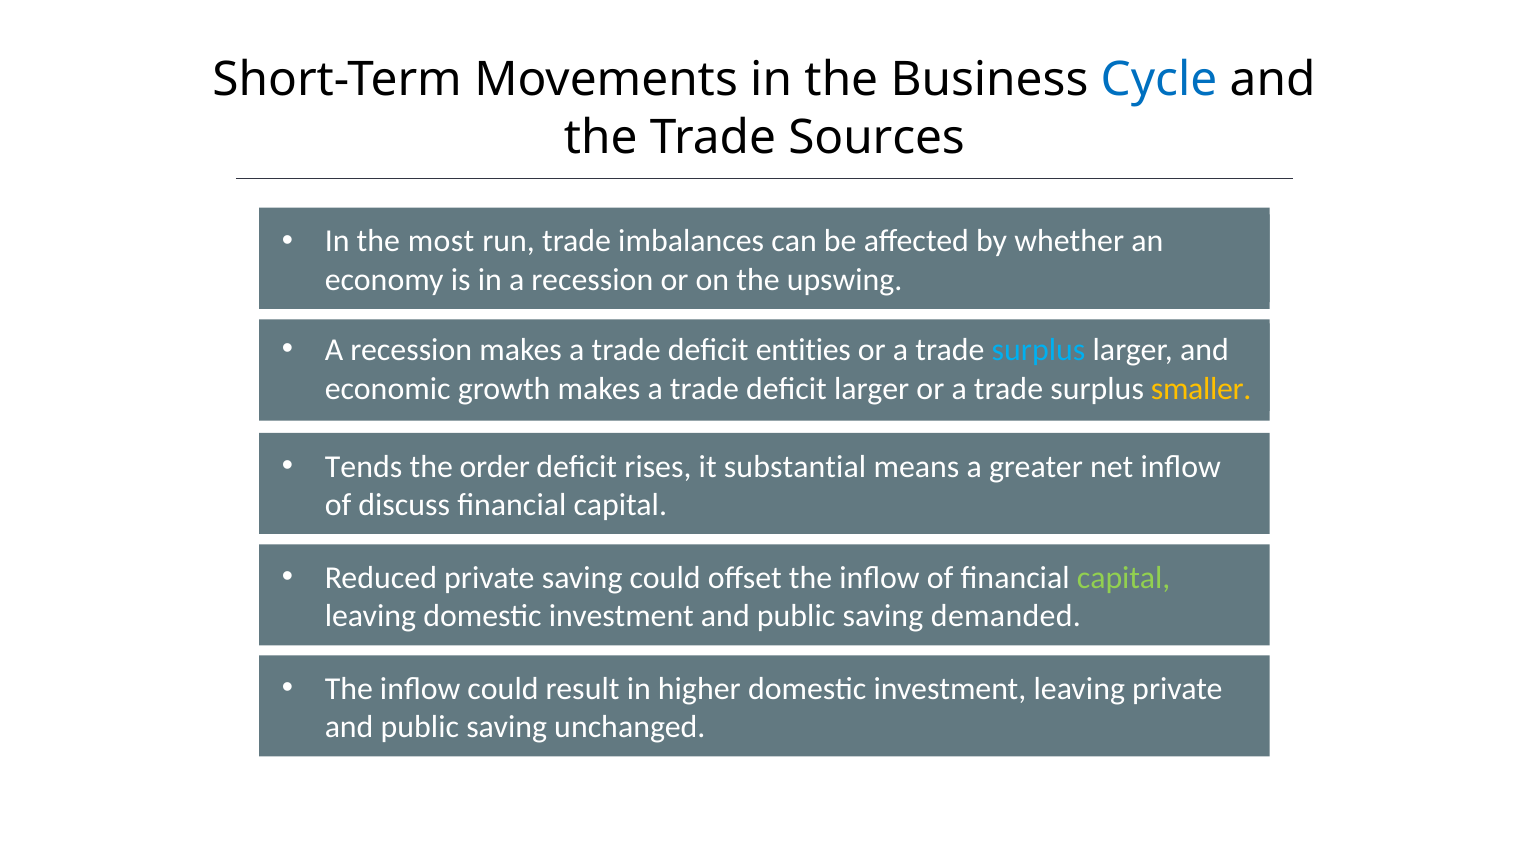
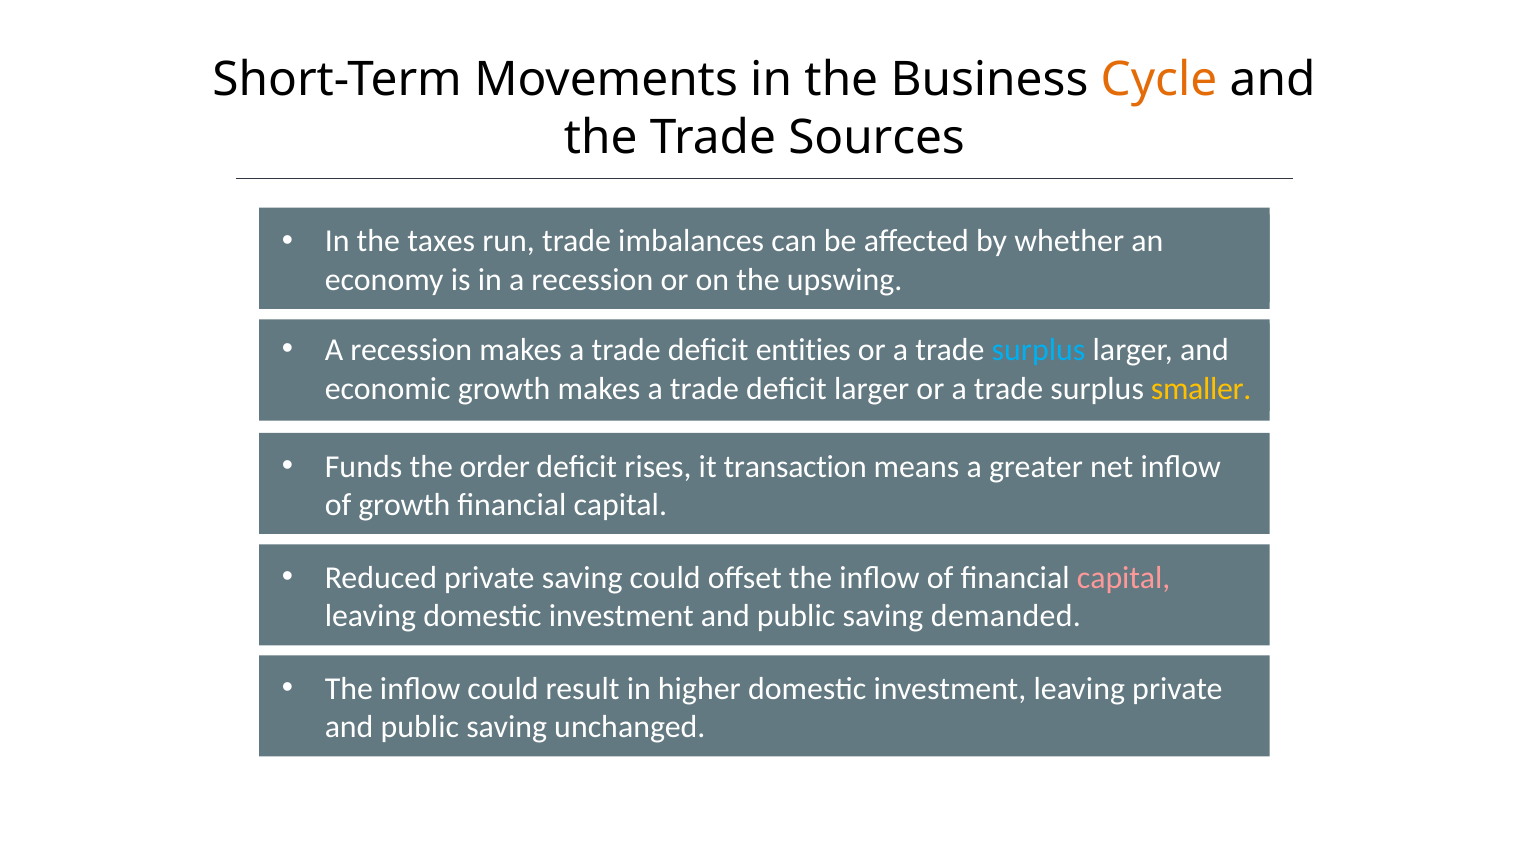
Cycle colour: blue -> orange
most: most -> taxes
Tends: Tends -> Funds
substantial: substantial -> transaction
of discuss: discuss -> growth
capital at (1124, 578) colour: light green -> pink
